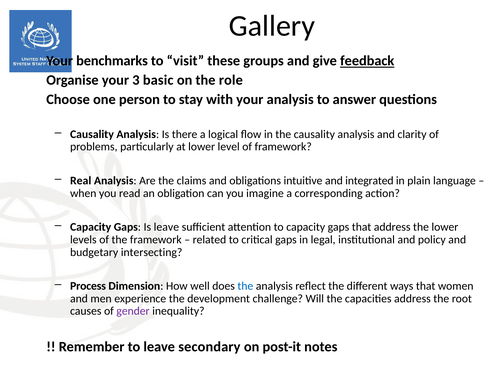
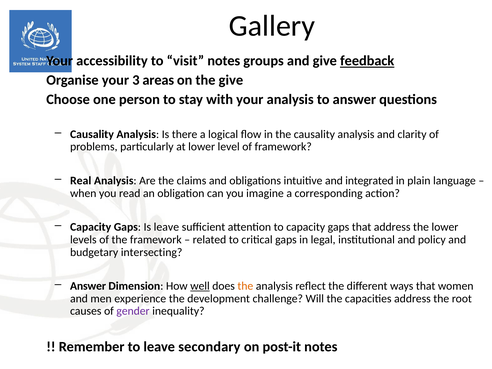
benchmarks: benchmarks -> accessibility
visit these: these -> notes
basic: basic -> areas
the role: role -> give
Process at (88, 286): Process -> Answer
well underline: none -> present
the at (245, 286) colour: blue -> orange
